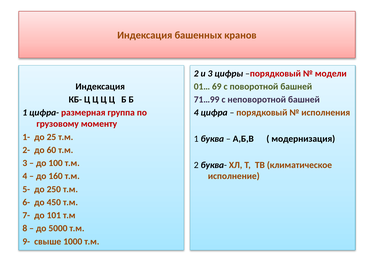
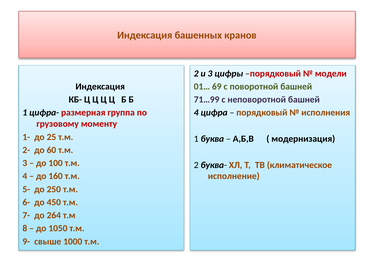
101: 101 -> 264
5000: 5000 -> 1050
